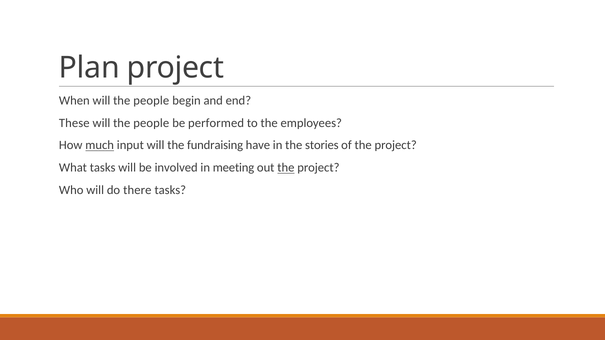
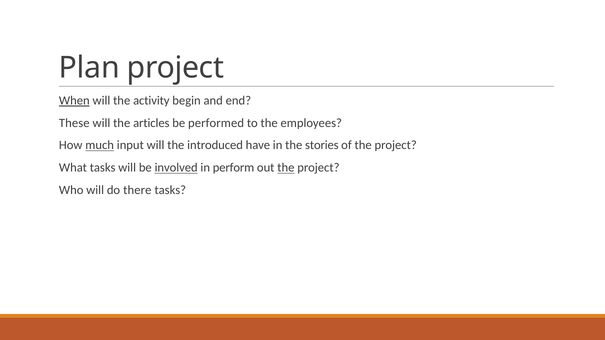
When underline: none -> present
people at (151, 101): people -> activity
people at (151, 123): people -> articles
fundraising: fundraising -> introduced
involved underline: none -> present
meeting: meeting -> perform
